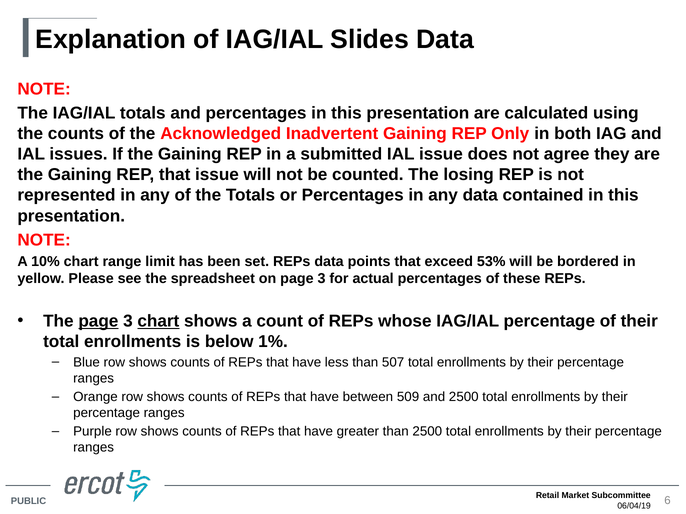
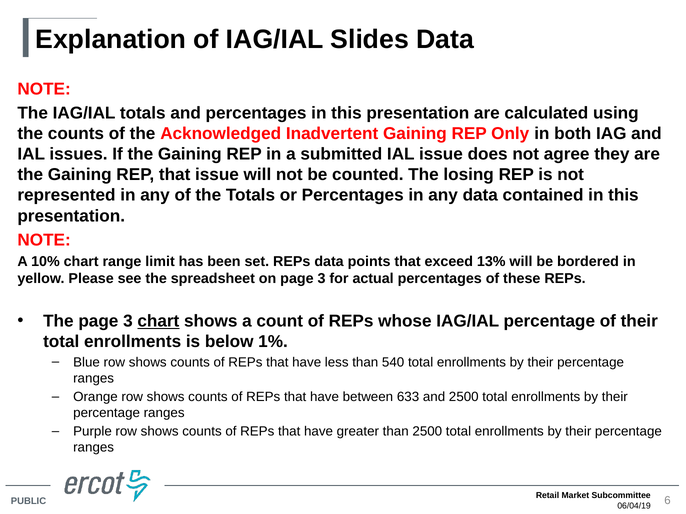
53%: 53% -> 13%
page at (98, 321) underline: present -> none
507: 507 -> 540
509: 509 -> 633
